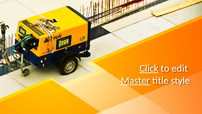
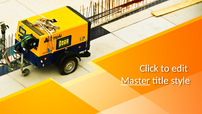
Click underline: present -> none
